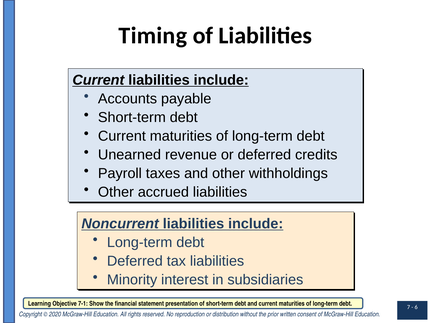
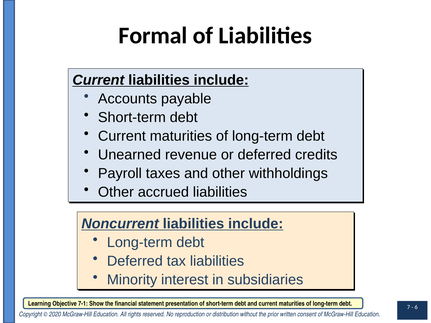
Timing: Timing -> Formal
